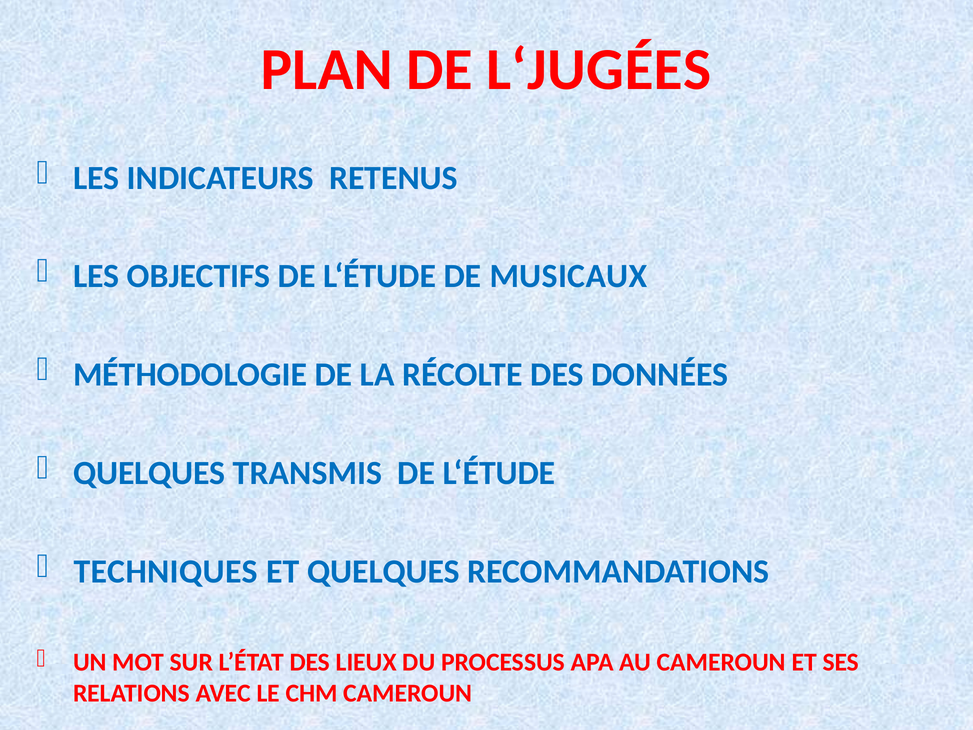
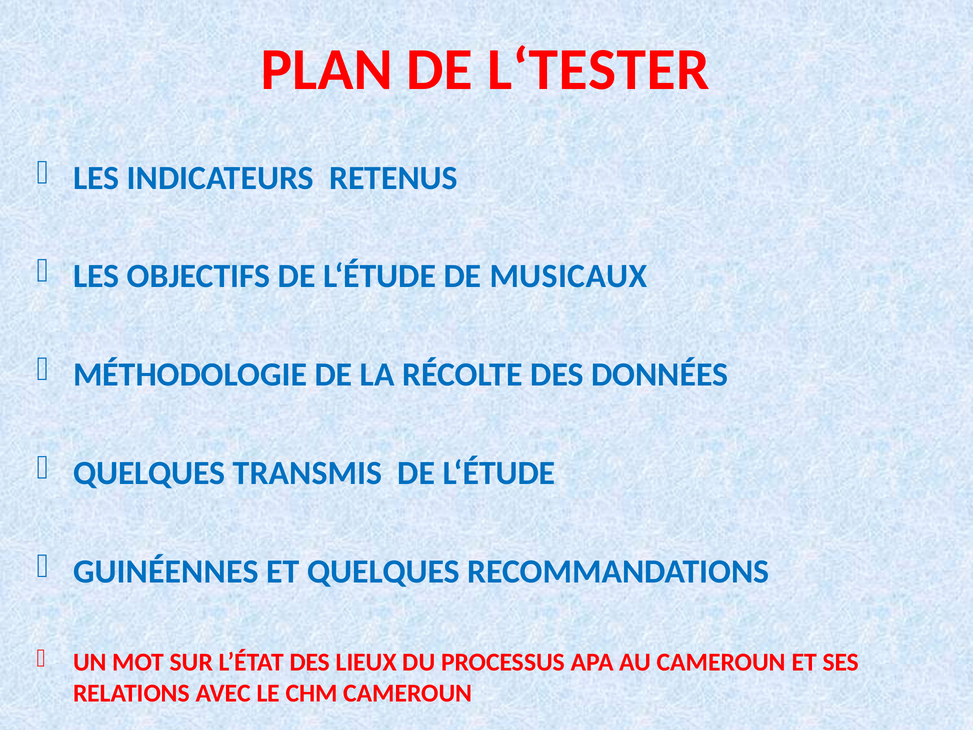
L‘JUGÉES: L‘JUGÉES -> L‘TESTER
TECHNIQUES: TECHNIQUES -> GUINÉENNES
